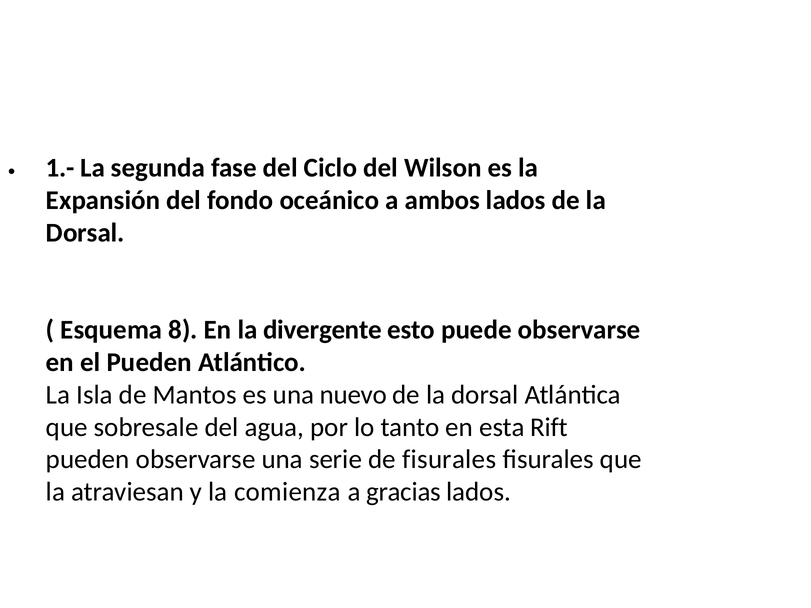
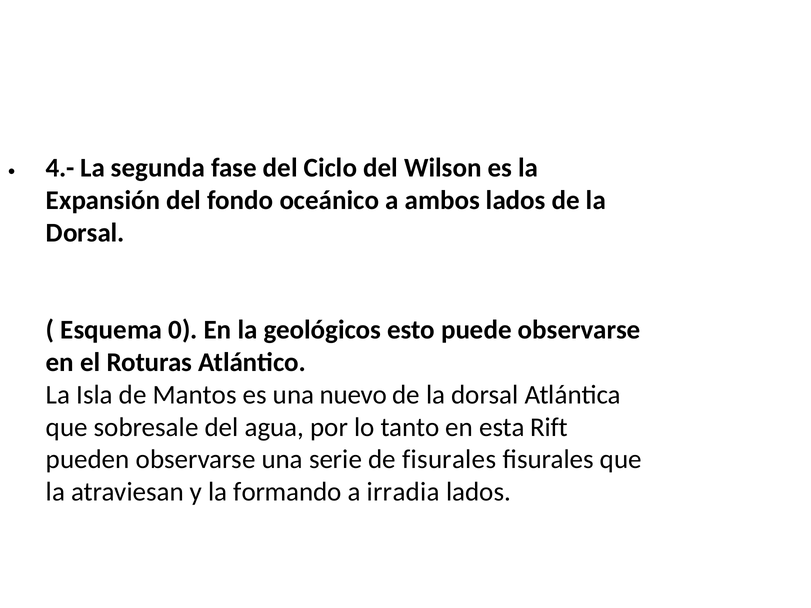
1.-: 1.- -> 4.-
8: 8 -> 0
divergente: divergente -> geológicos
el Pueden: Pueden -> Roturas
comienza: comienza -> formando
gracias: gracias -> irradia
